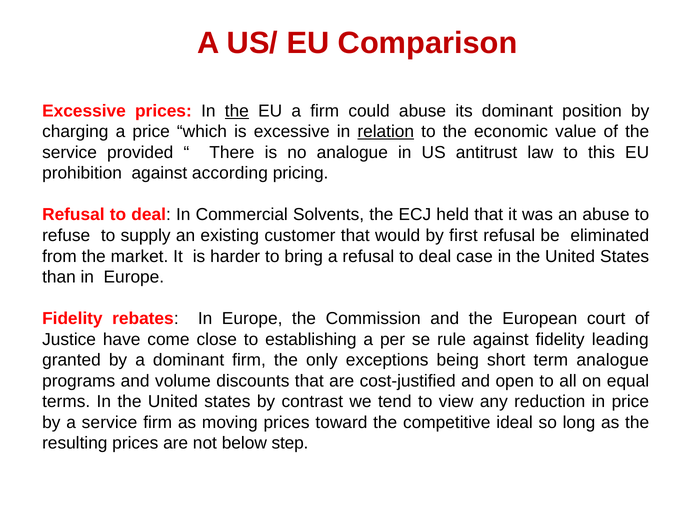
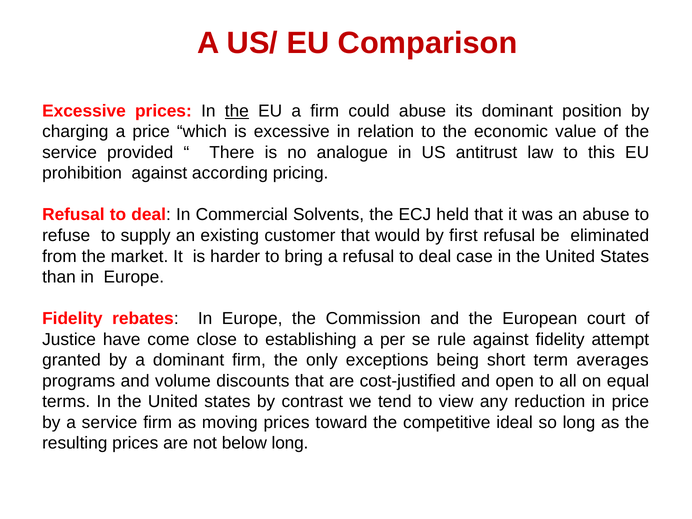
relation underline: present -> none
leading: leading -> attempt
term analogue: analogue -> averages
below step: step -> long
